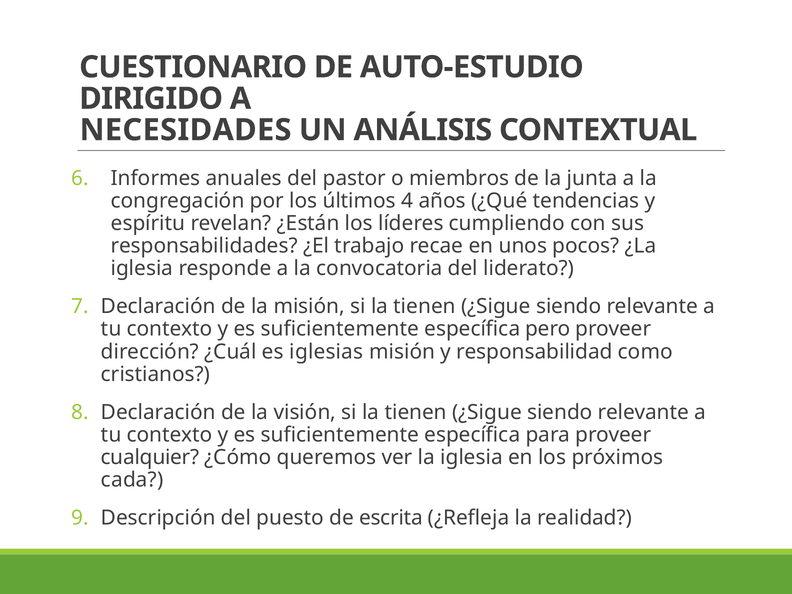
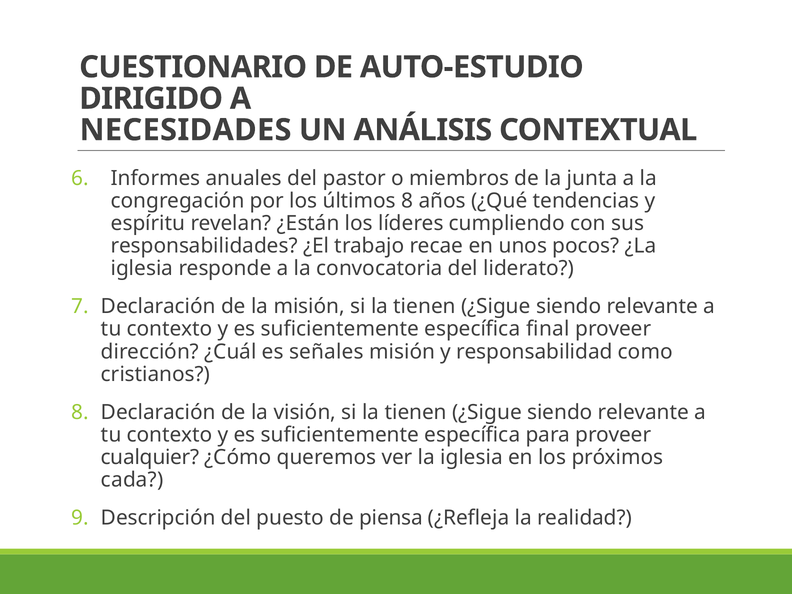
últimos 4: 4 -> 8
pero: pero -> final
iglesias: iglesias -> señales
escrita: escrita -> piensa
